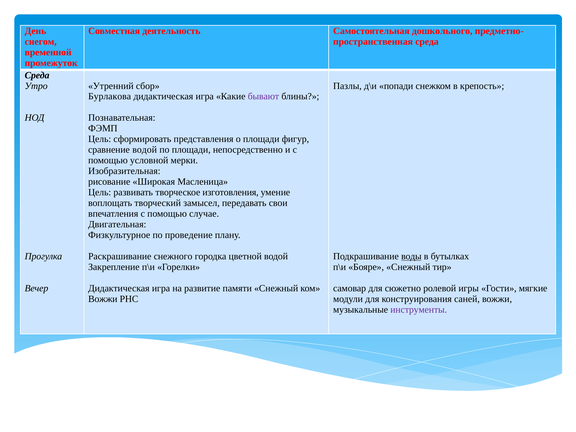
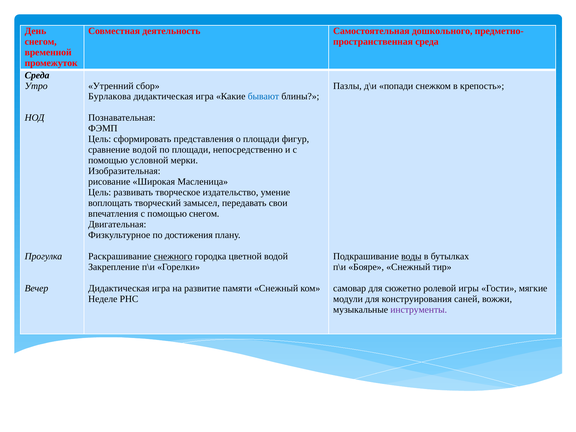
бывают colour: purple -> blue
изготовления: изготовления -> издательство
помощью случае: случае -> снегом
проведение: проведение -> достижения
снежного underline: none -> present
Вожжи at (103, 299): Вожжи -> Неделе
